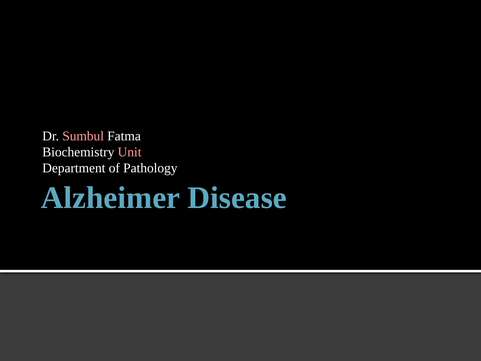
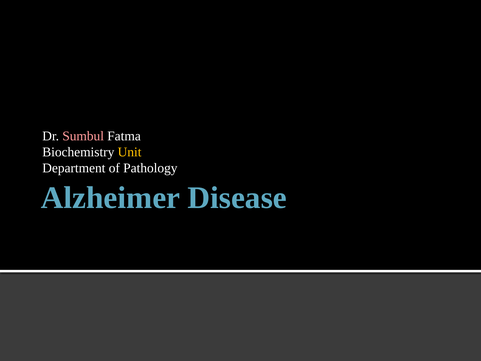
Unit colour: pink -> yellow
